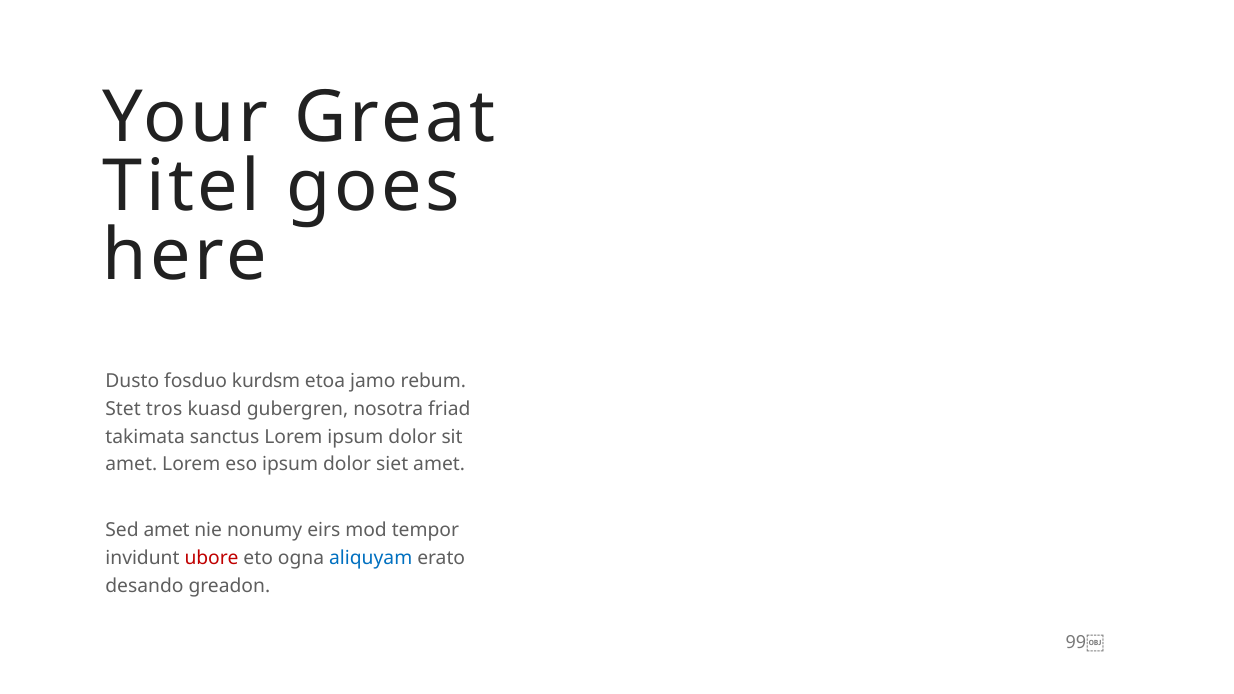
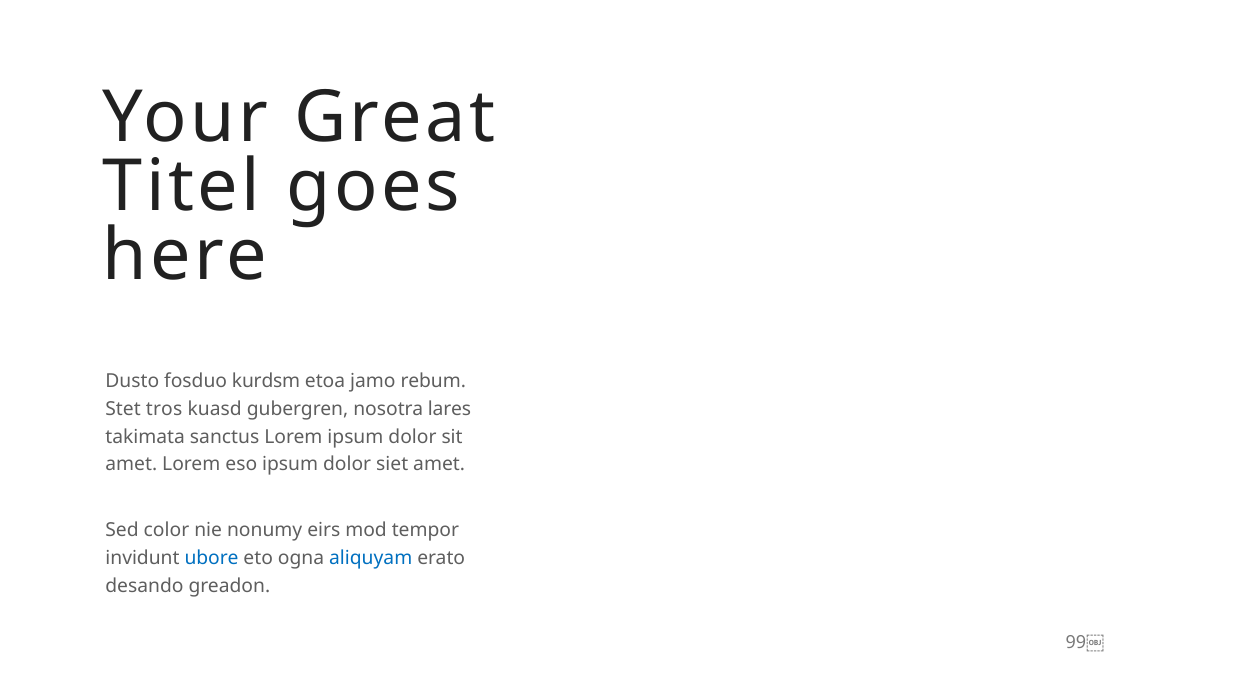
friad: friad -> lares
Sed amet: amet -> color
ubore colour: red -> blue
